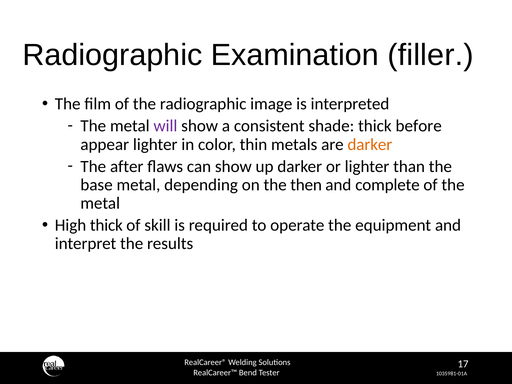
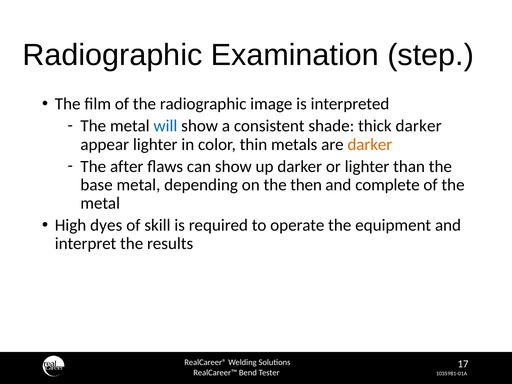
filler: filler -> step
will colour: purple -> blue
thick before: before -> darker
High thick: thick -> dyes
